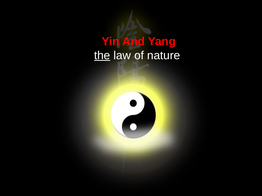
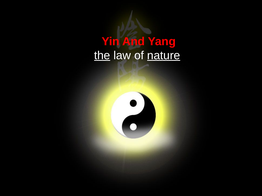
nature underline: none -> present
